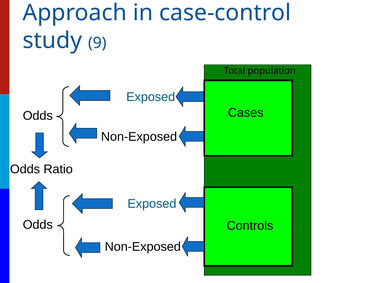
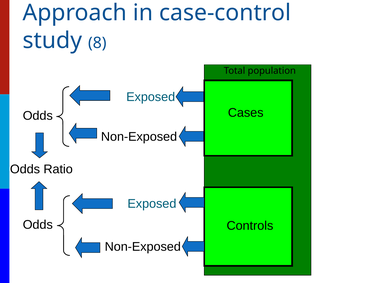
9: 9 -> 8
